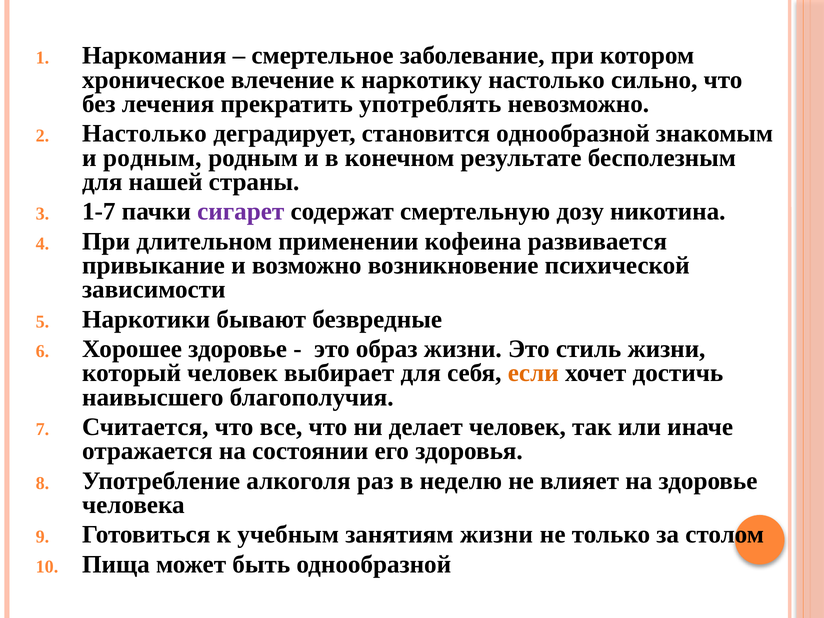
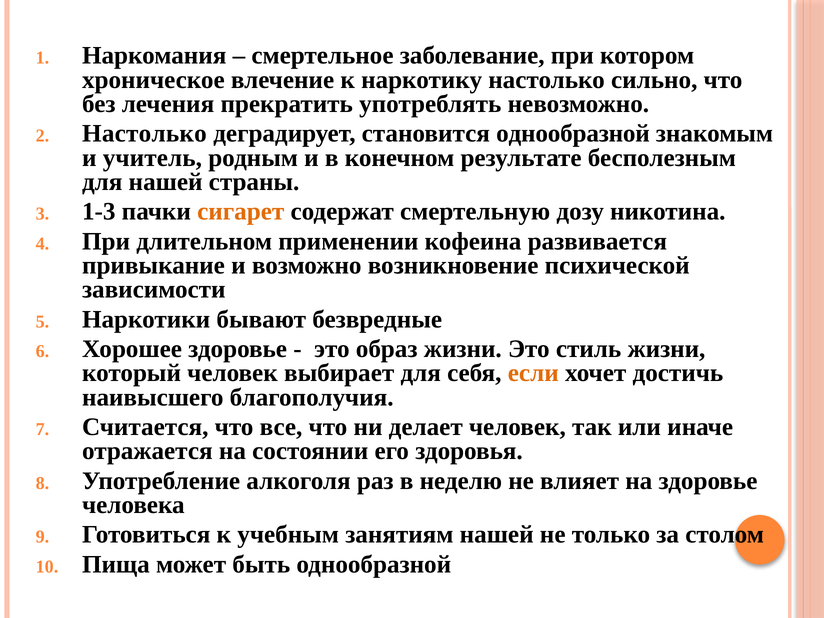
и родным: родным -> учитель
1-7: 1-7 -> 1-3
сигарет colour: purple -> orange
занятиям жизни: жизни -> нашей
